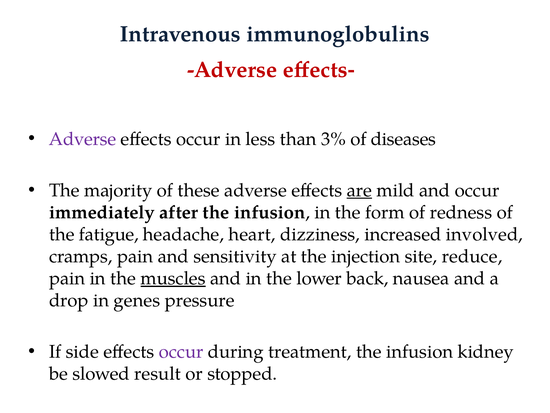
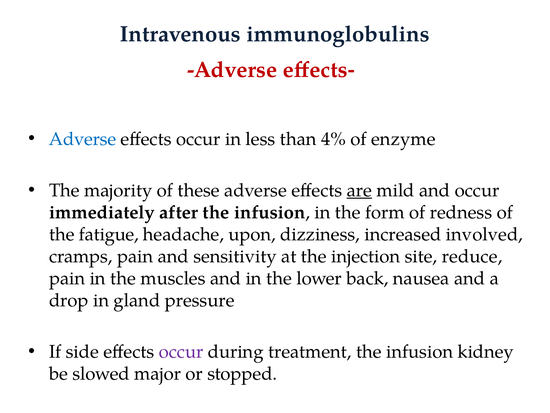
Adverse at (83, 139) colour: purple -> blue
3%: 3% -> 4%
diseases: diseases -> enzyme
heart: heart -> upon
muscles underline: present -> none
genes: genes -> gland
result: result -> major
